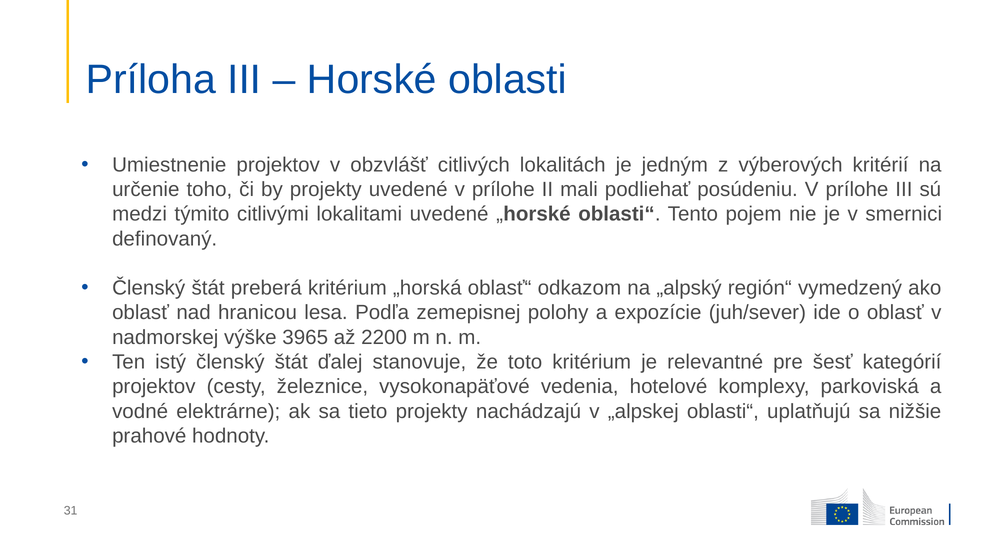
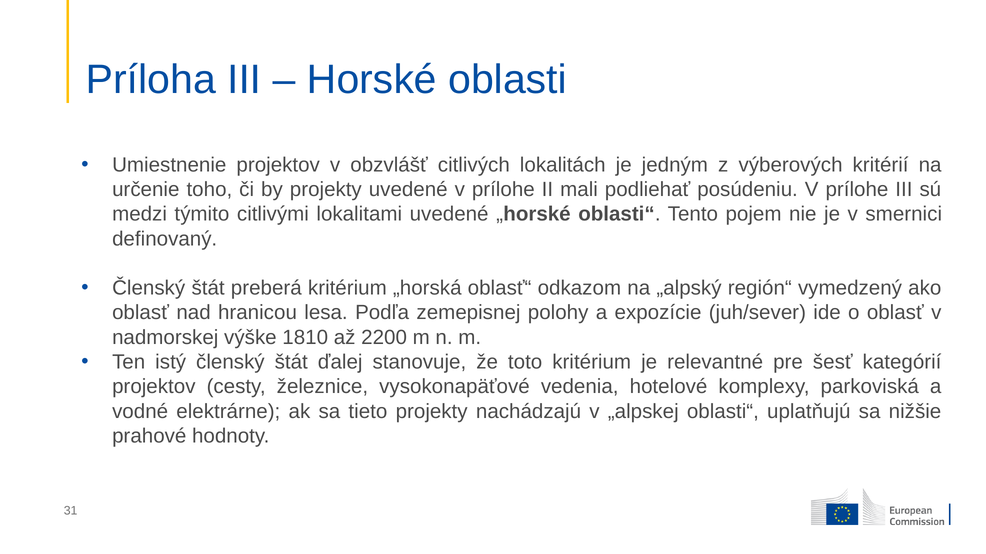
3965: 3965 -> 1810
